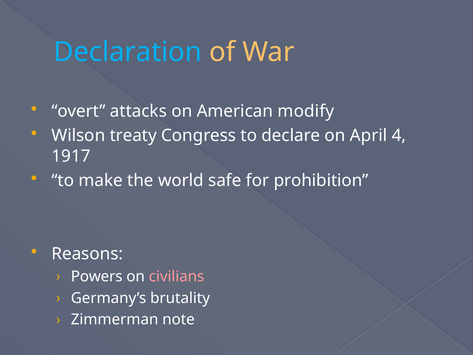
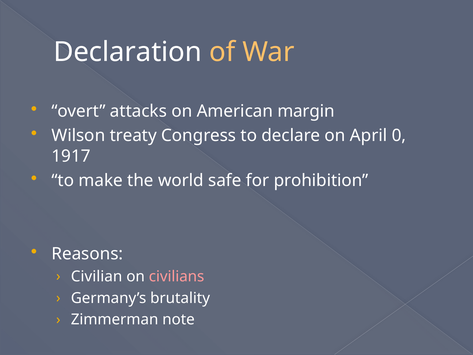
Declaration colour: light blue -> white
modify: modify -> margin
4: 4 -> 0
Powers: Powers -> Civilian
